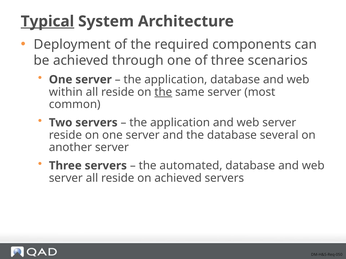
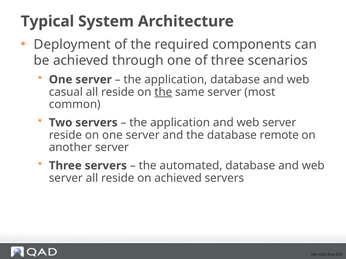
Typical underline: present -> none
within: within -> casual
several: several -> remote
